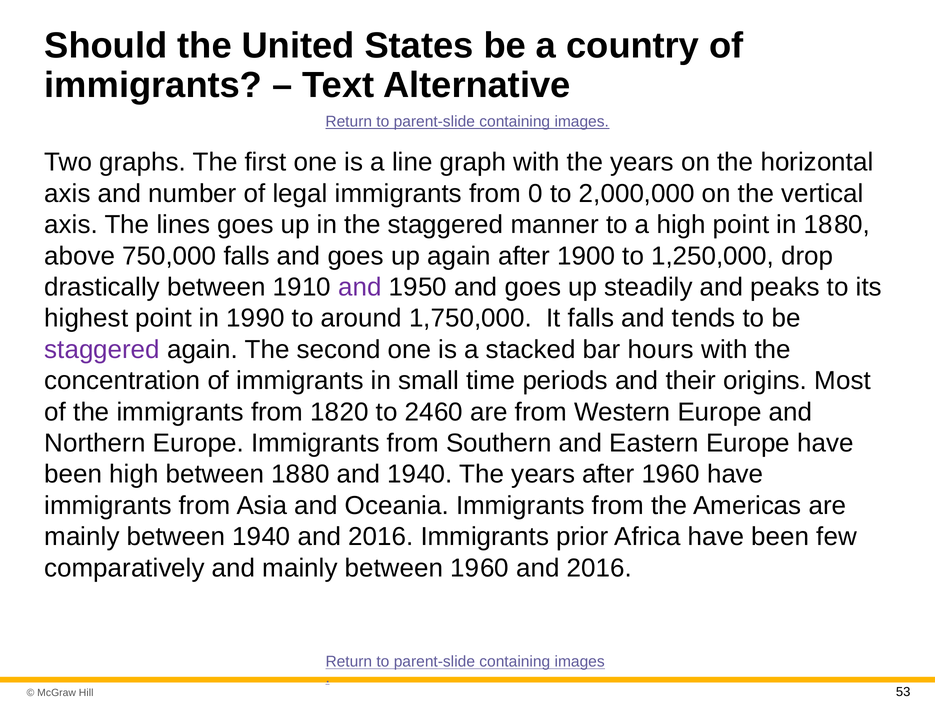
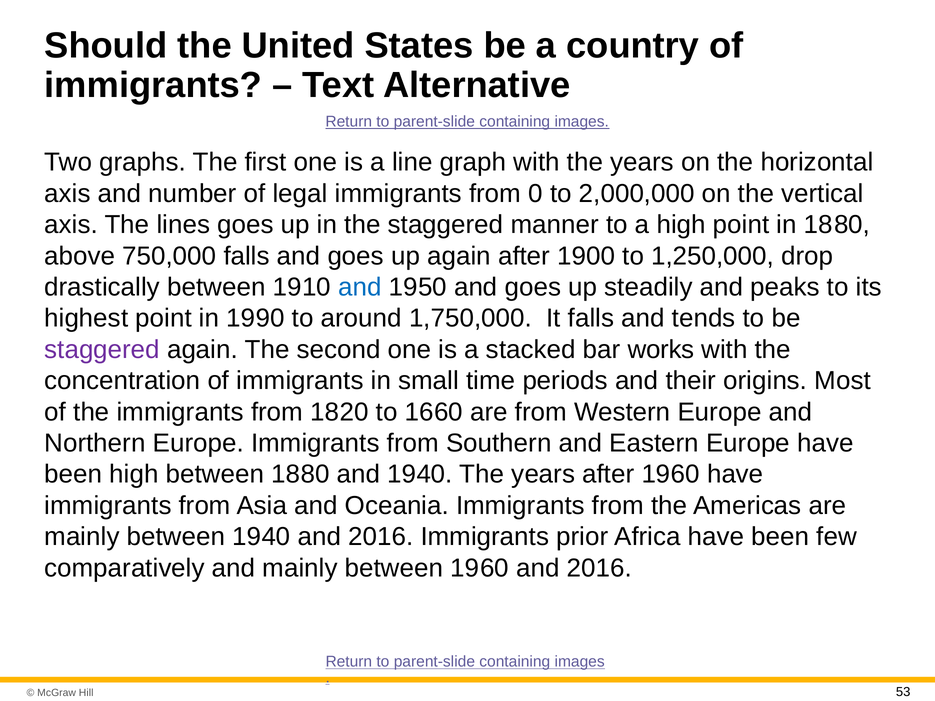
and at (360, 287) colour: purple -> blue
hours: hours -> works
24: 24 -> 16
